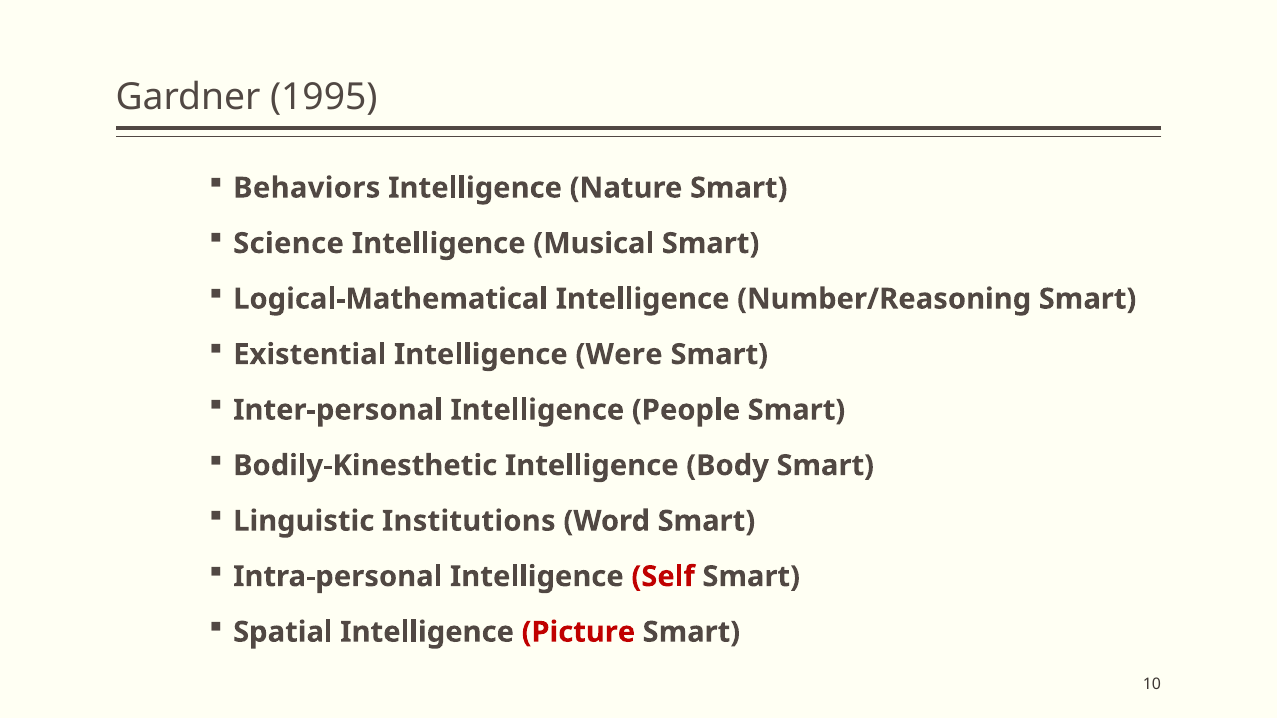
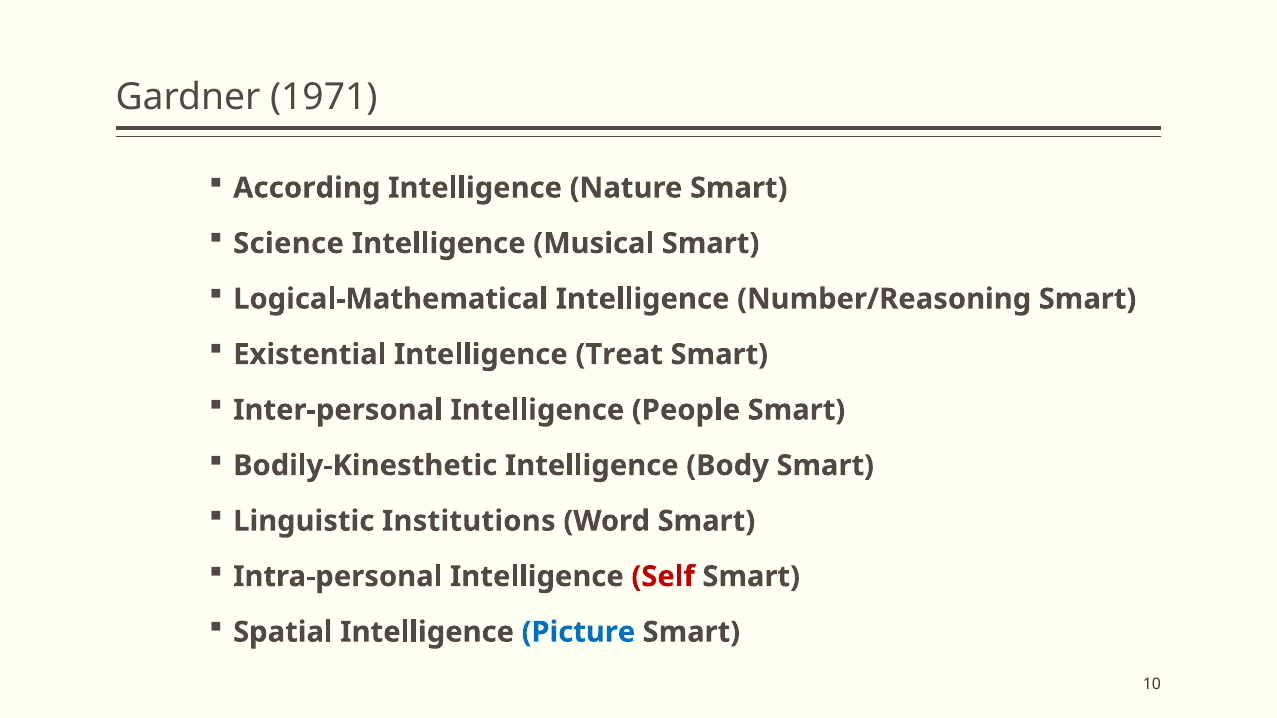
1995: 1995 -> 1971
Behaviors: Behaviors -> According
Were: Were -> Treat
Picture colour: red -> blue
